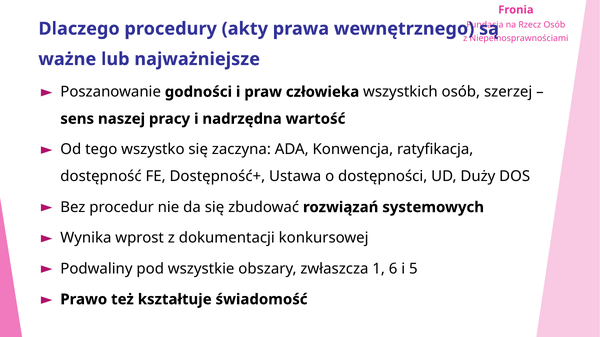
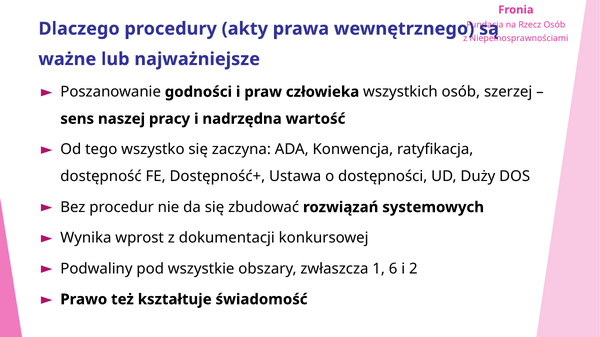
5: 5 -> 2
